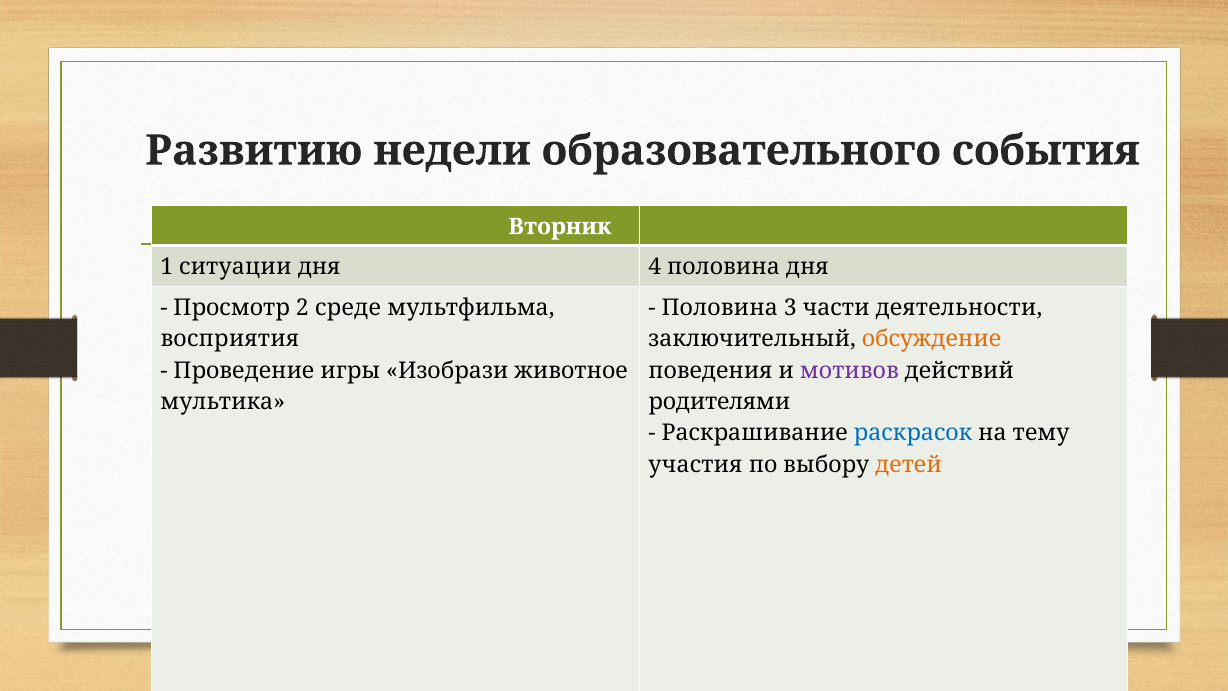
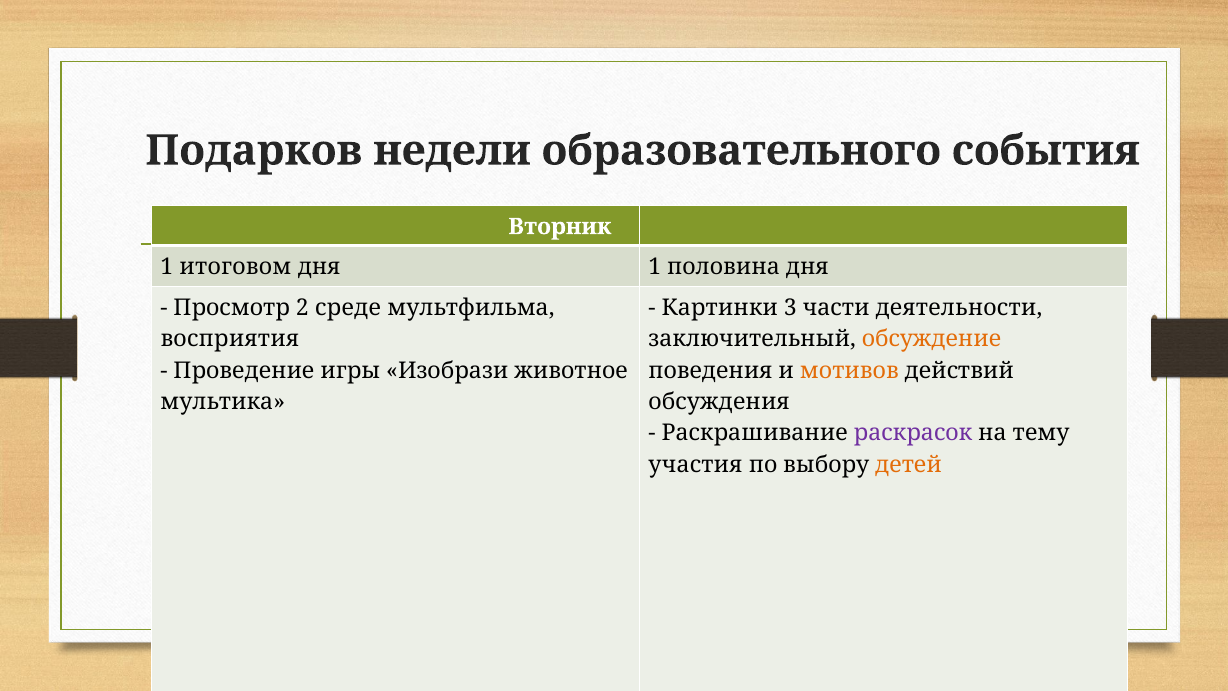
Развитию: Развитию -> Подарков
ситуации: ситуации -> итоговом
дня 4: 4 -> 1
Половина at (720, 308): Половина -> Картинки
мотивов colour: purple -> orange
родителями: родителями -> обсуждения
раскрасок colour: blue -> purple
